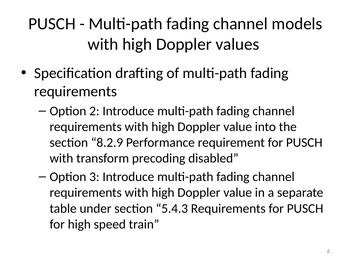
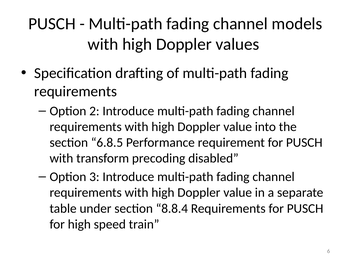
8.2.9: 8.2.9 -> 6.8.5
5.4.3: 5.4.3 -> 8.8.4
